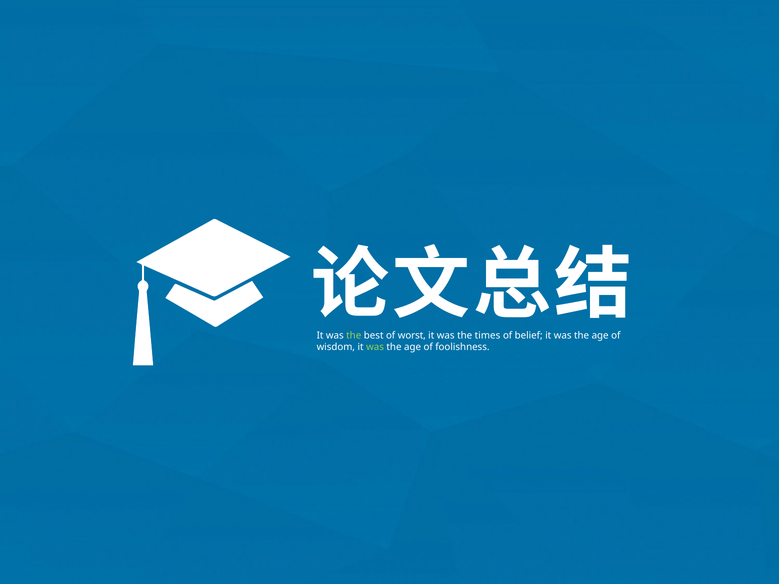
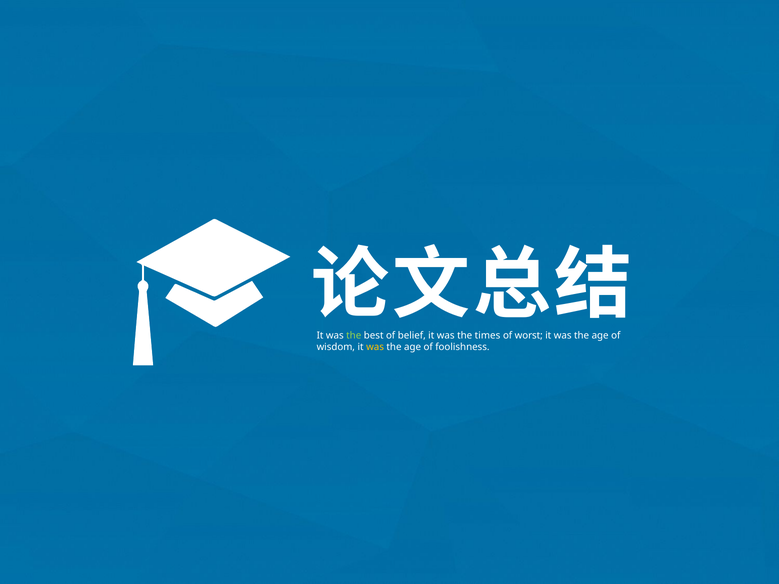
worst: worst -> belief
belief: belief -> worst
was at (375, 347) colour: light green -> yellow
